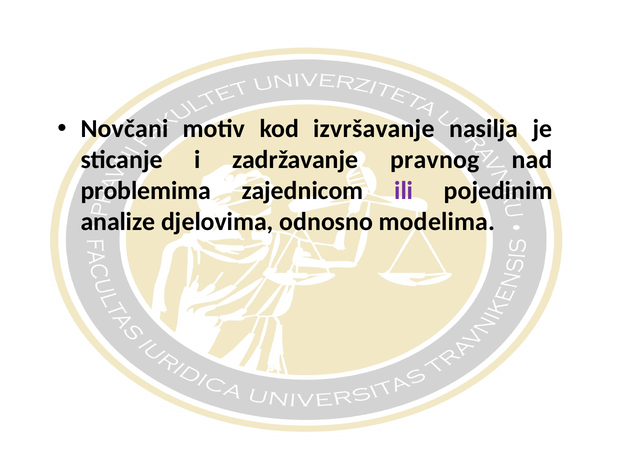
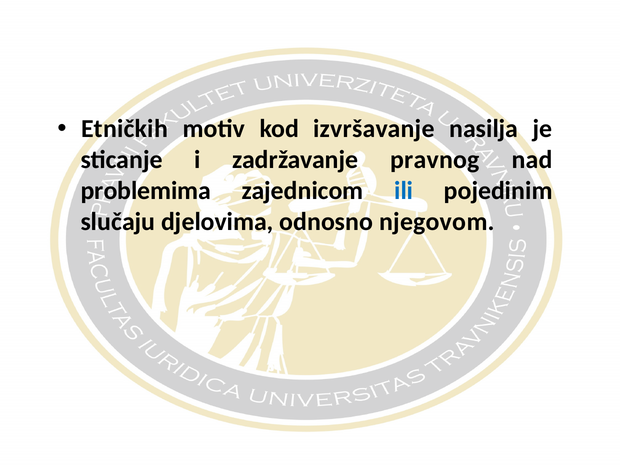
Novčani: Novčani -> Etničkih
ili colour: purple -> blue
analize: analize -> slučaju
modelima: modelima -> njegovom
